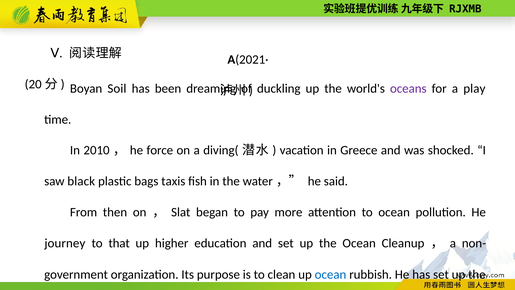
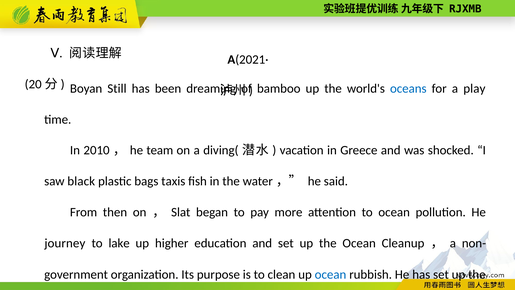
Soil: Soil -> Still
duckling: duckling -> bamboo
oceans colour: purple -> blue
he force: force -> team
that: that -> lake
